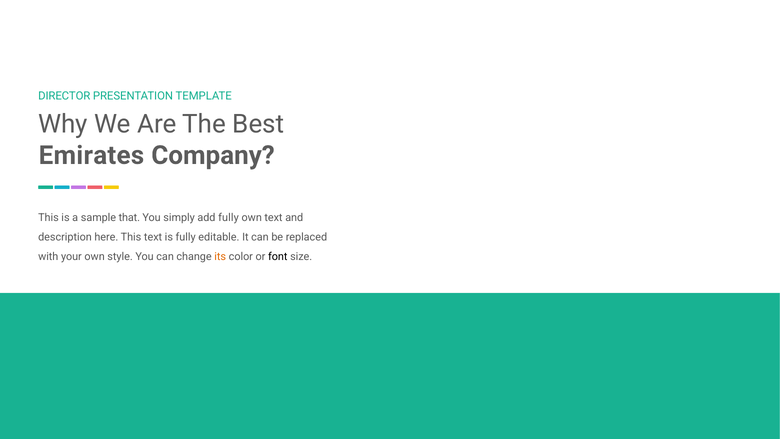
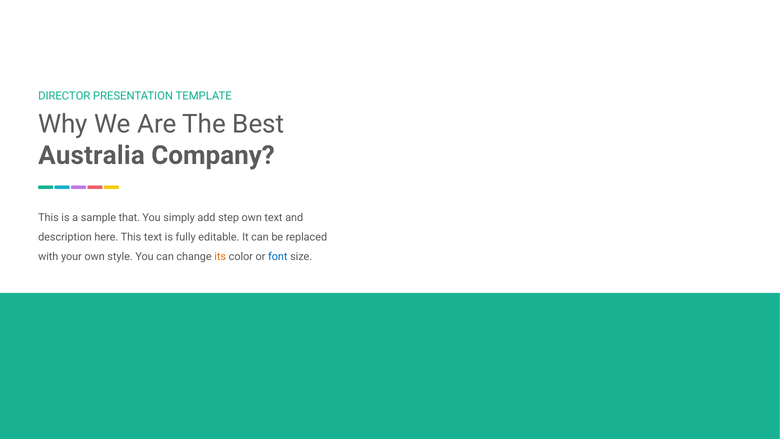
Emirates: Emirates -> Australia
add fully: fully -> step
font colour: black -> blue
